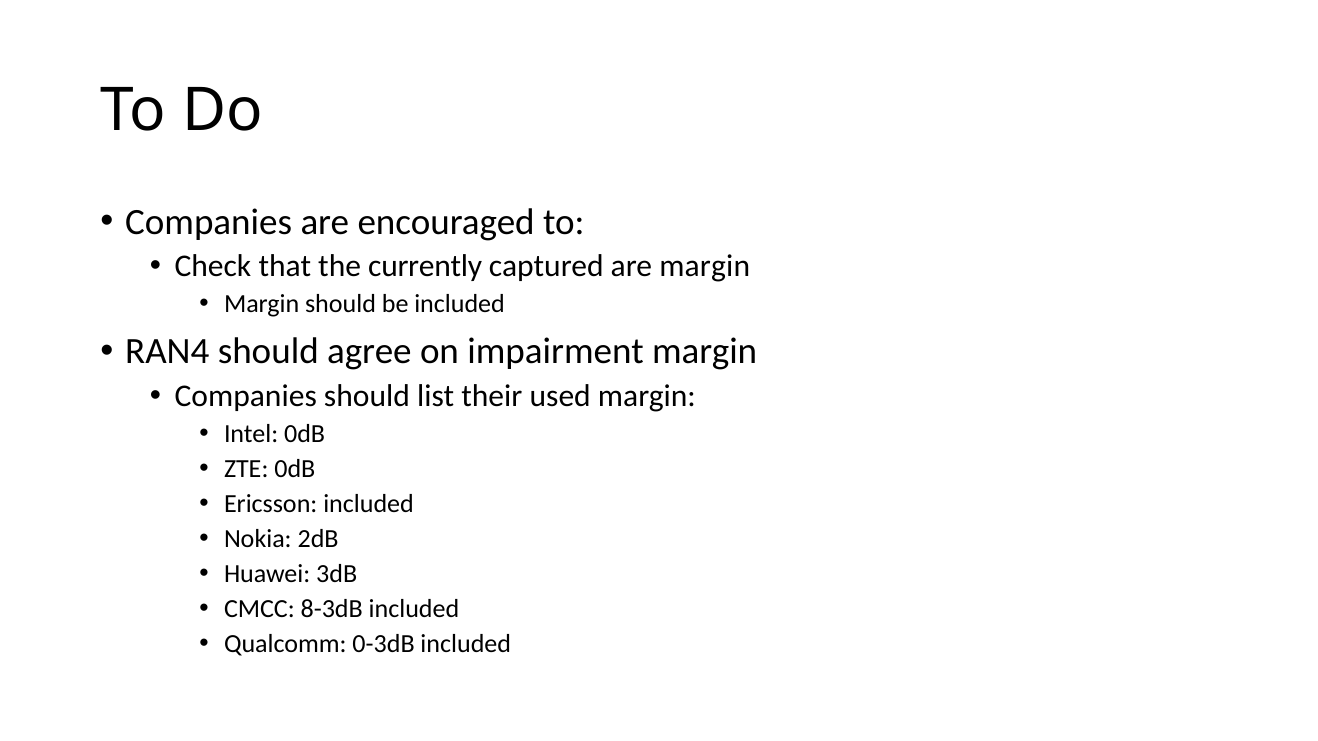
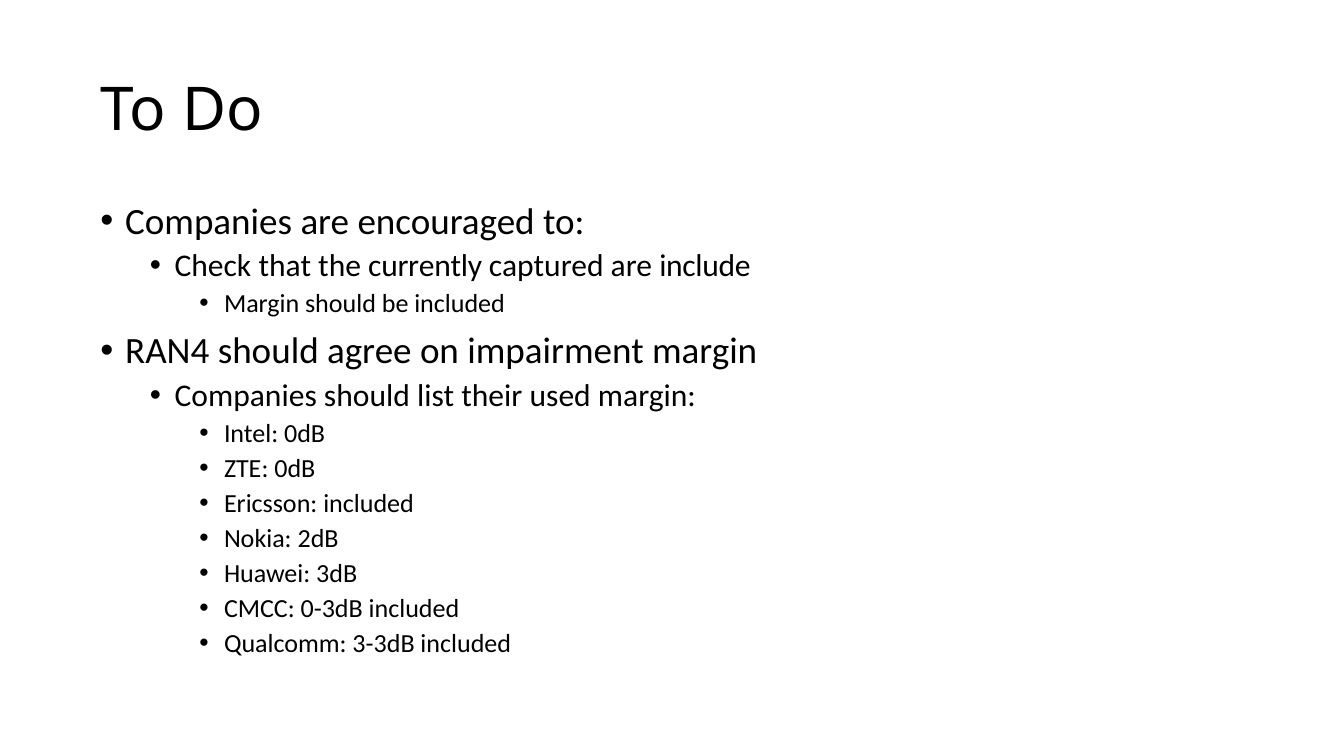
are margin: margin -> include
8-3dB: 8-3dB -> 0-3dB
0-3dB: 0-3dB -> 3-3dB
